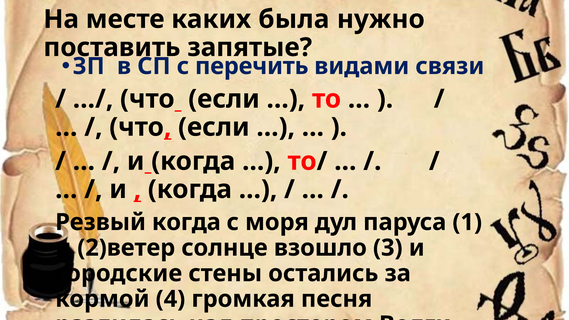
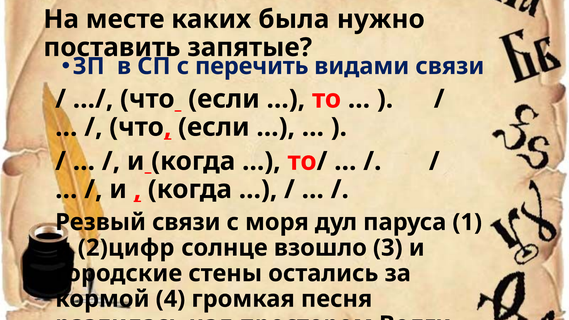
Резвый когда: когда -> связи
2)ветер: 2)ветер -> 2)цифр
